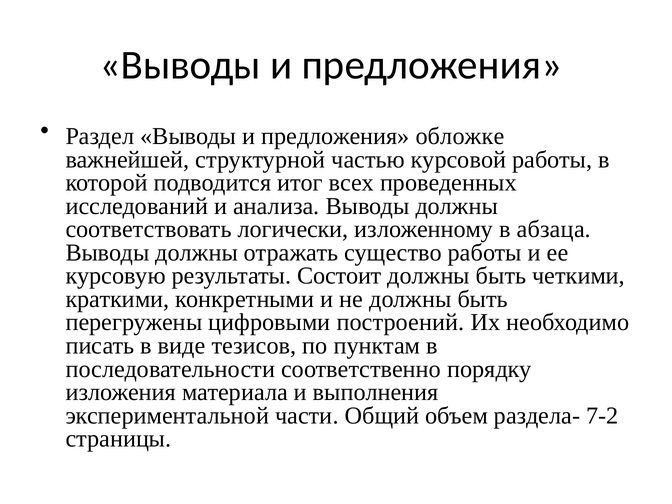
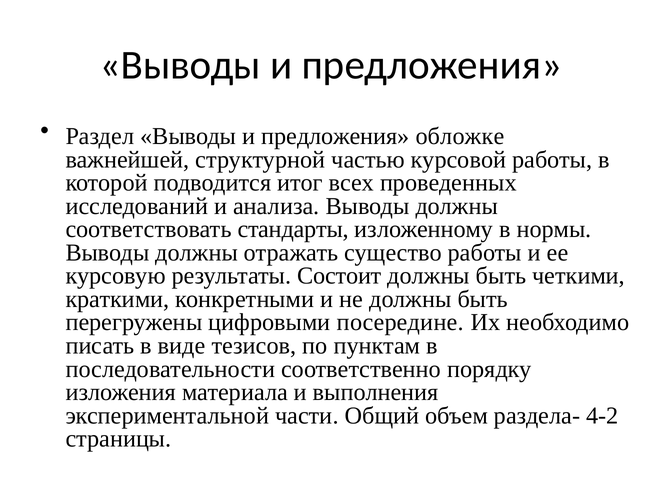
логически: логически -> стандарты
абзаца: абзаца -> нормы
построений: построений -> посередине
7-2: 7-2 -> 4-2
